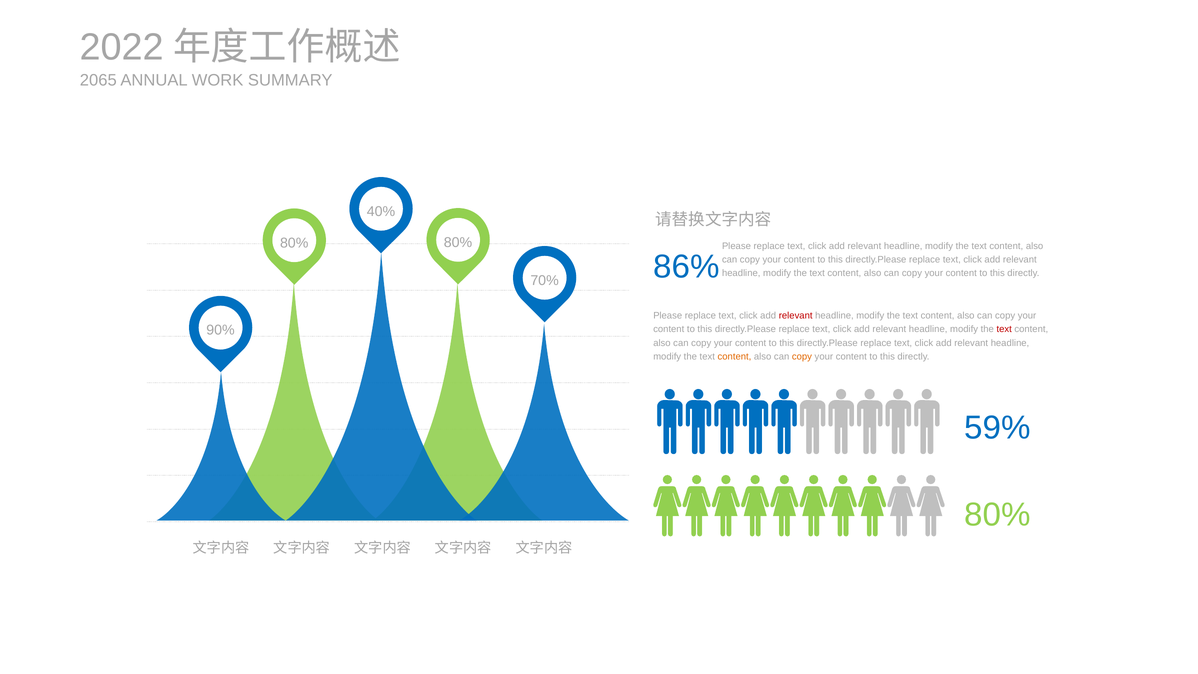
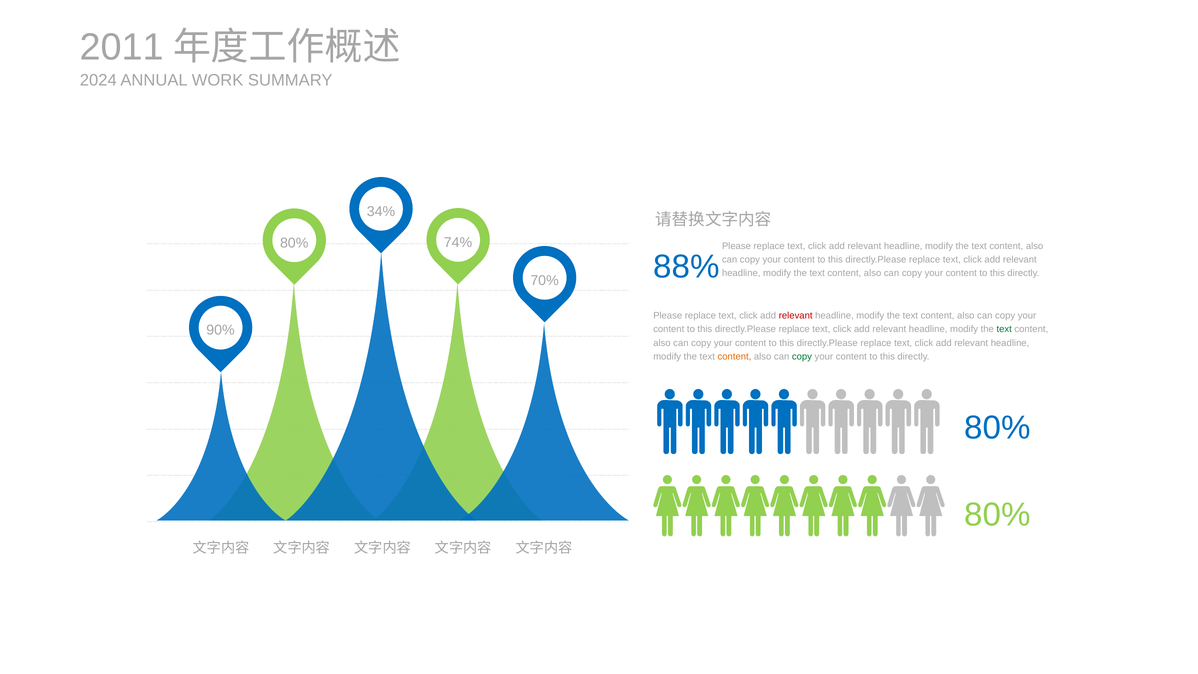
2022: 2022 -> 2011
2065: 2065 -> 2024
40%: 40% -> 34%
80% at (458, 242): 80% -> 74%
86%: 86% -> 88%
text at (1004, 329) colour: red -> green
copy at (802, 356) colour: orange -> green
59% at (998, 428): 59% -> 80%
